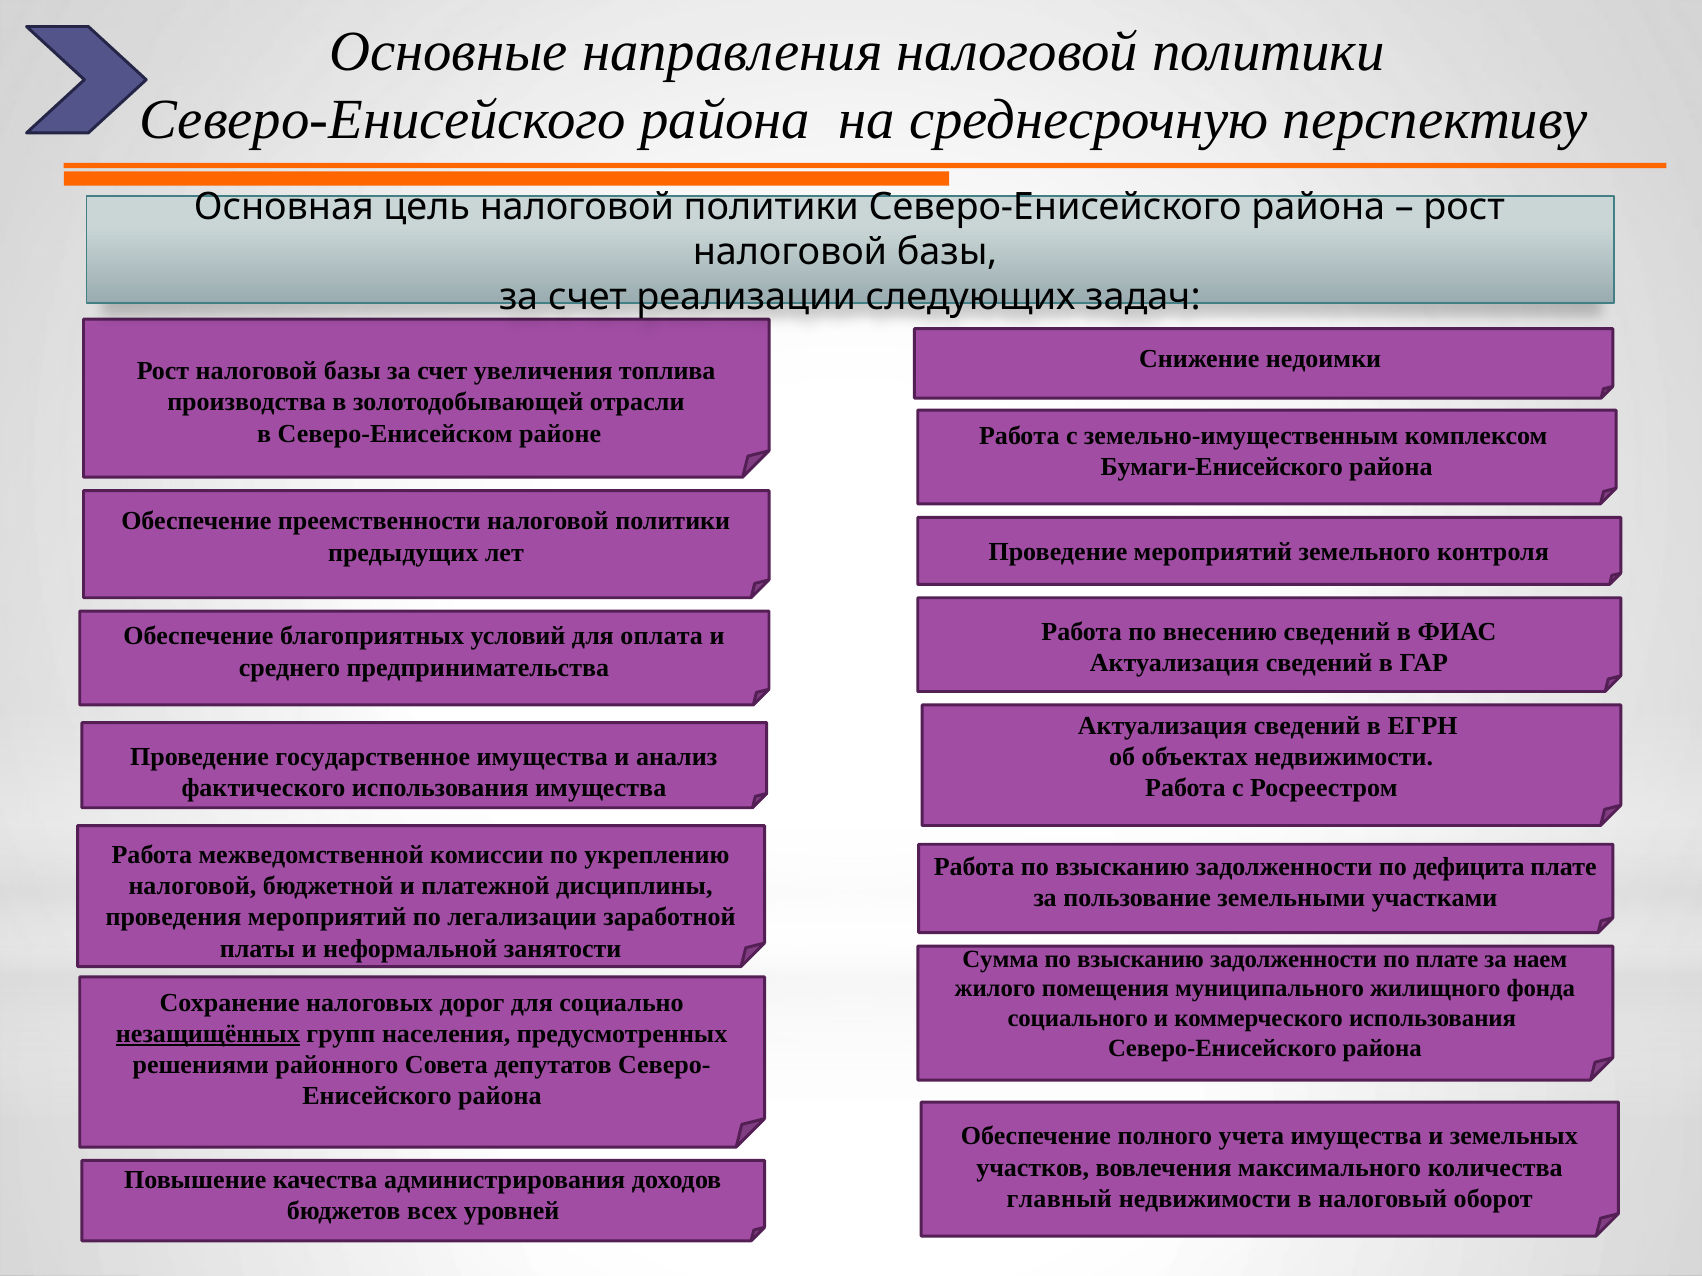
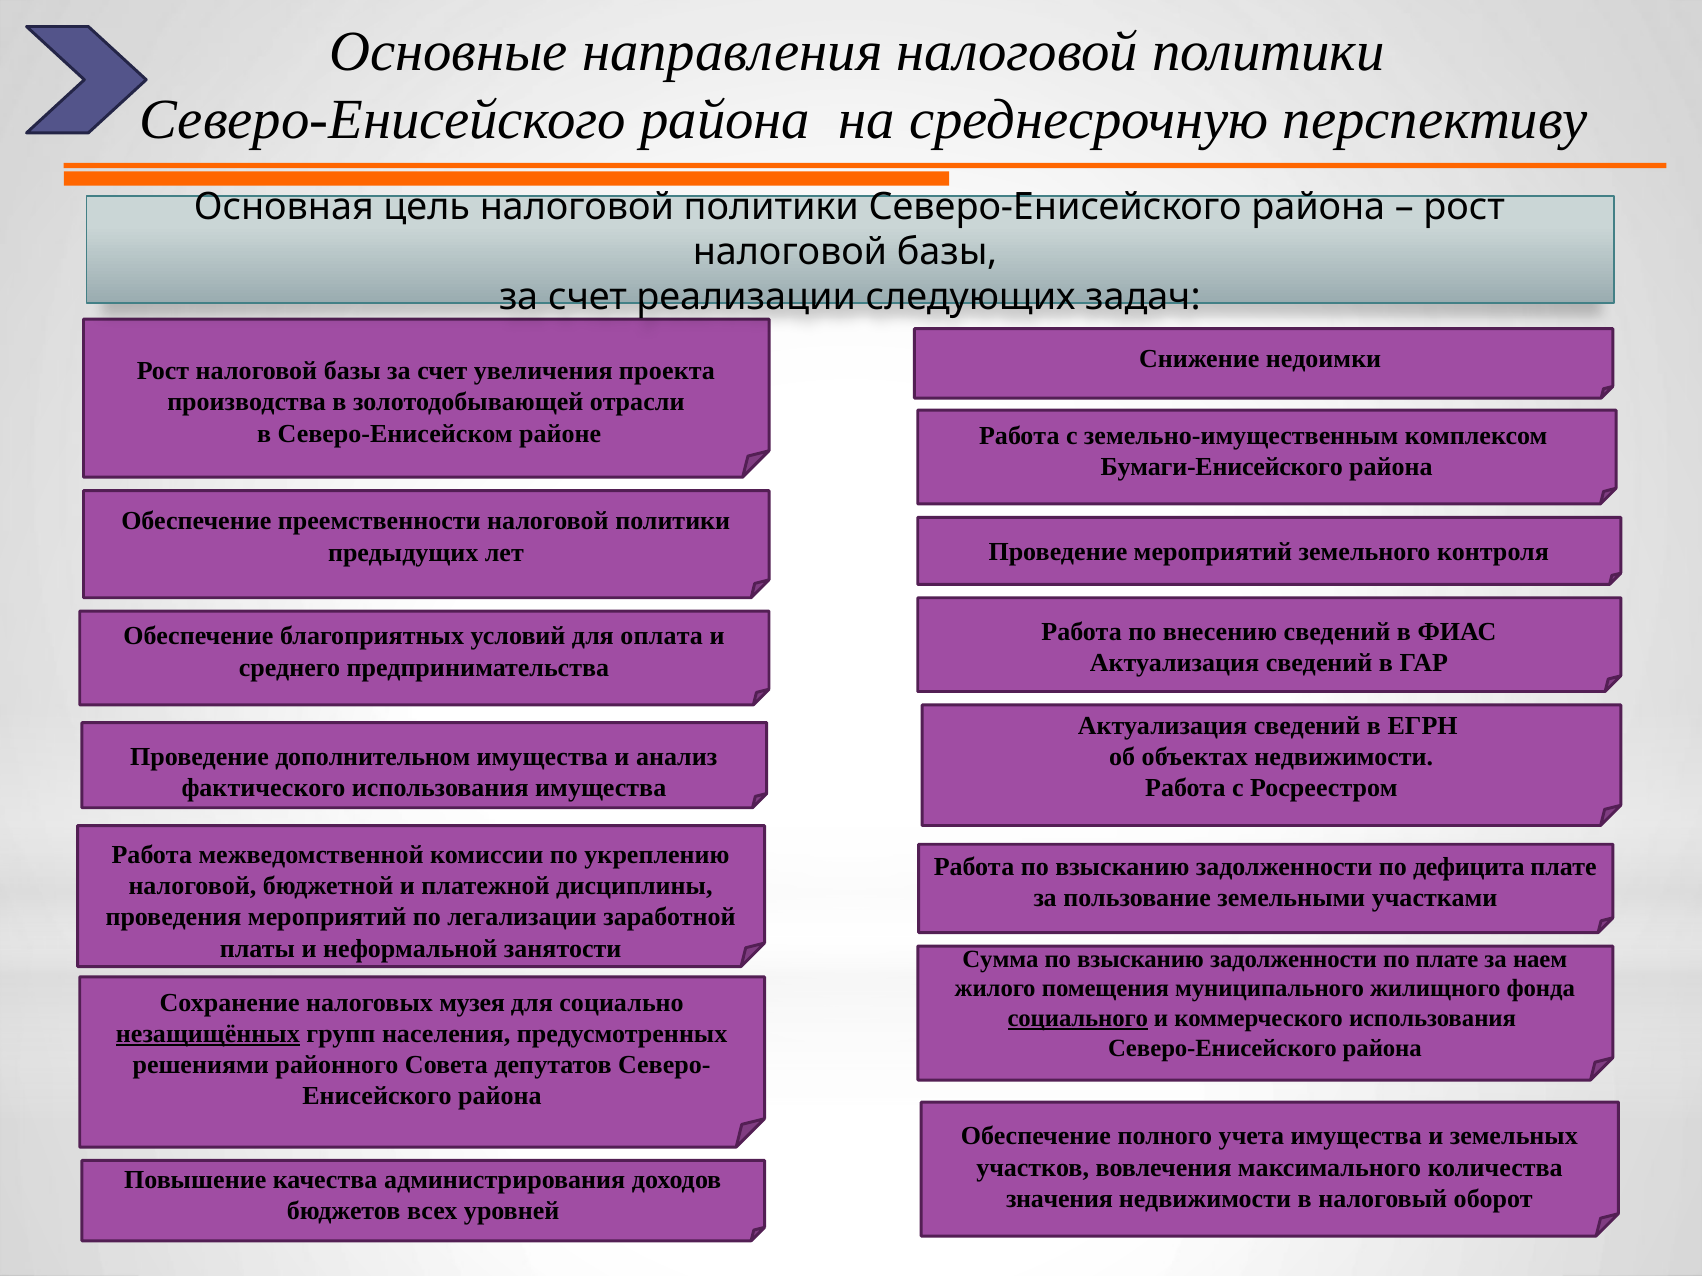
топлива: топлива -> проекта
государственное: государственное -> дополнительном
дорог: дорог -> музея
социального underline: none -> present
главный: главный -> значения
